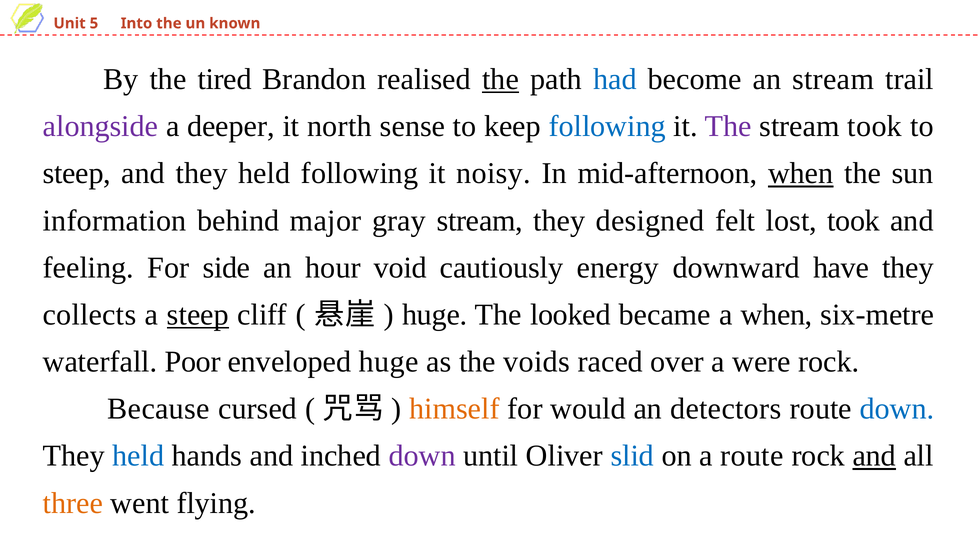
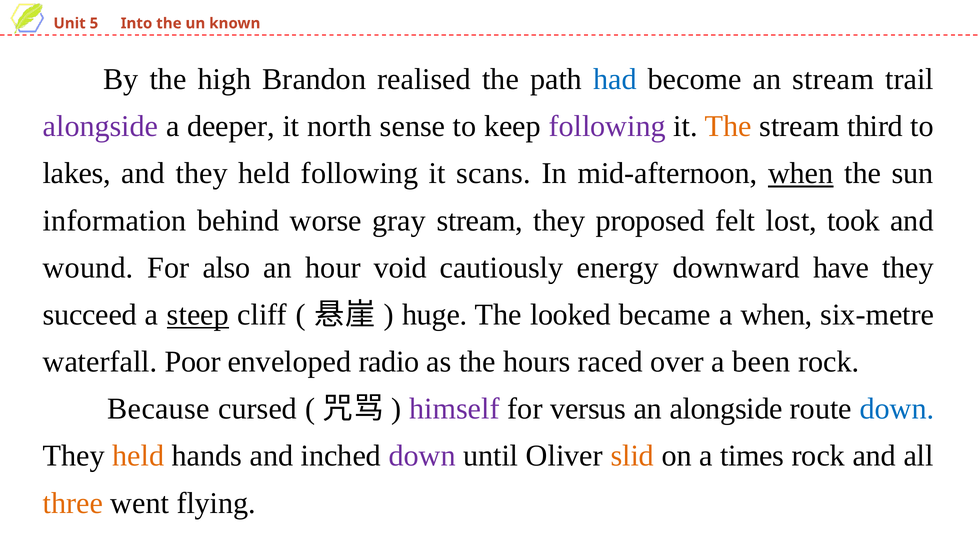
tired: tired -> high
the at (501, 79) underline: present -> none
following at (607, 126) colour: blue -> purple
The at (728, 126) colour: purple -> orange
stream took: took -> third
steep at (77, 174): steep -> lakes
noisy: noisy -> scans
major: major -> worse
designed: designed -> proposed
feeling: feeling -> wound
side: side -> also
collects: collects -> succeed
enveloped huge: huge -> radio
voids: voids -> hours
were: were -> been
himself colour: orange -> purple
would: would -> versus
an detectors: detectors -> alongside
held at (138, 456) colour: blue -> orange
slid colour: blue -> orange
a route: route -> times
and at (874, 456) underline: present -> none
